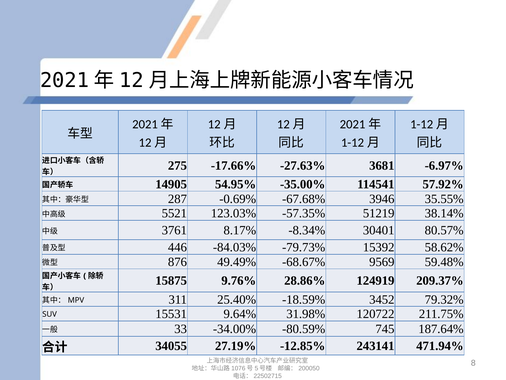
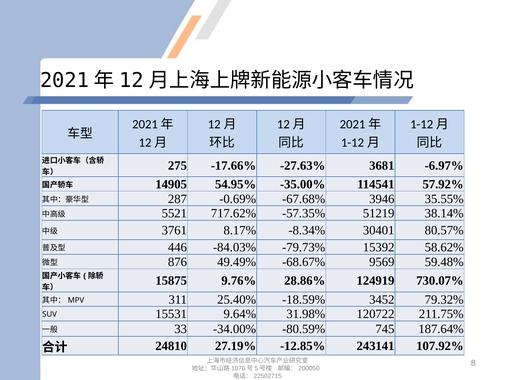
123.03%: 123.03% -> 717.62%
209.37%: 209.37% -> 730.07%
34055: 34055 -> 24810
471.94%: 471.94% -> 107.92%
